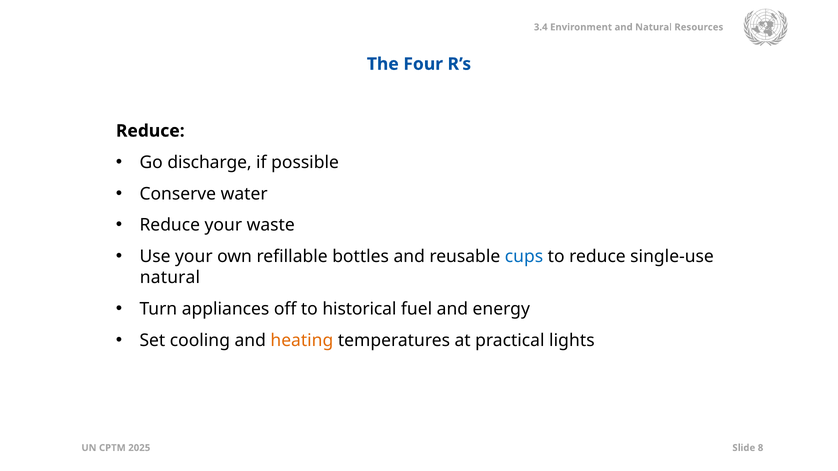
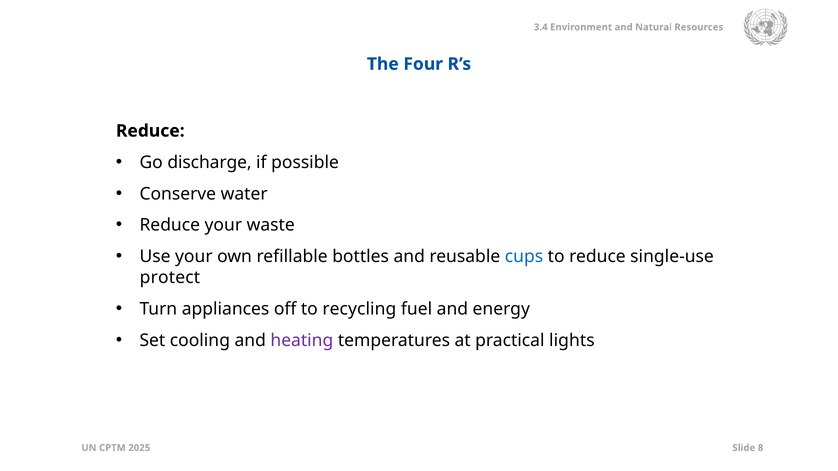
natural at (170, 278): natural -> protect
historical: historical -> recycling
heating colour: orange -> purple
